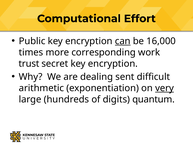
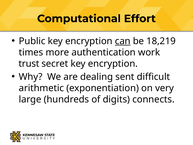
16,000: 16,000 -> 18,219
corresponding: corresponding -> authentication
very underline: present -> none
quantum: quantum -> connects
